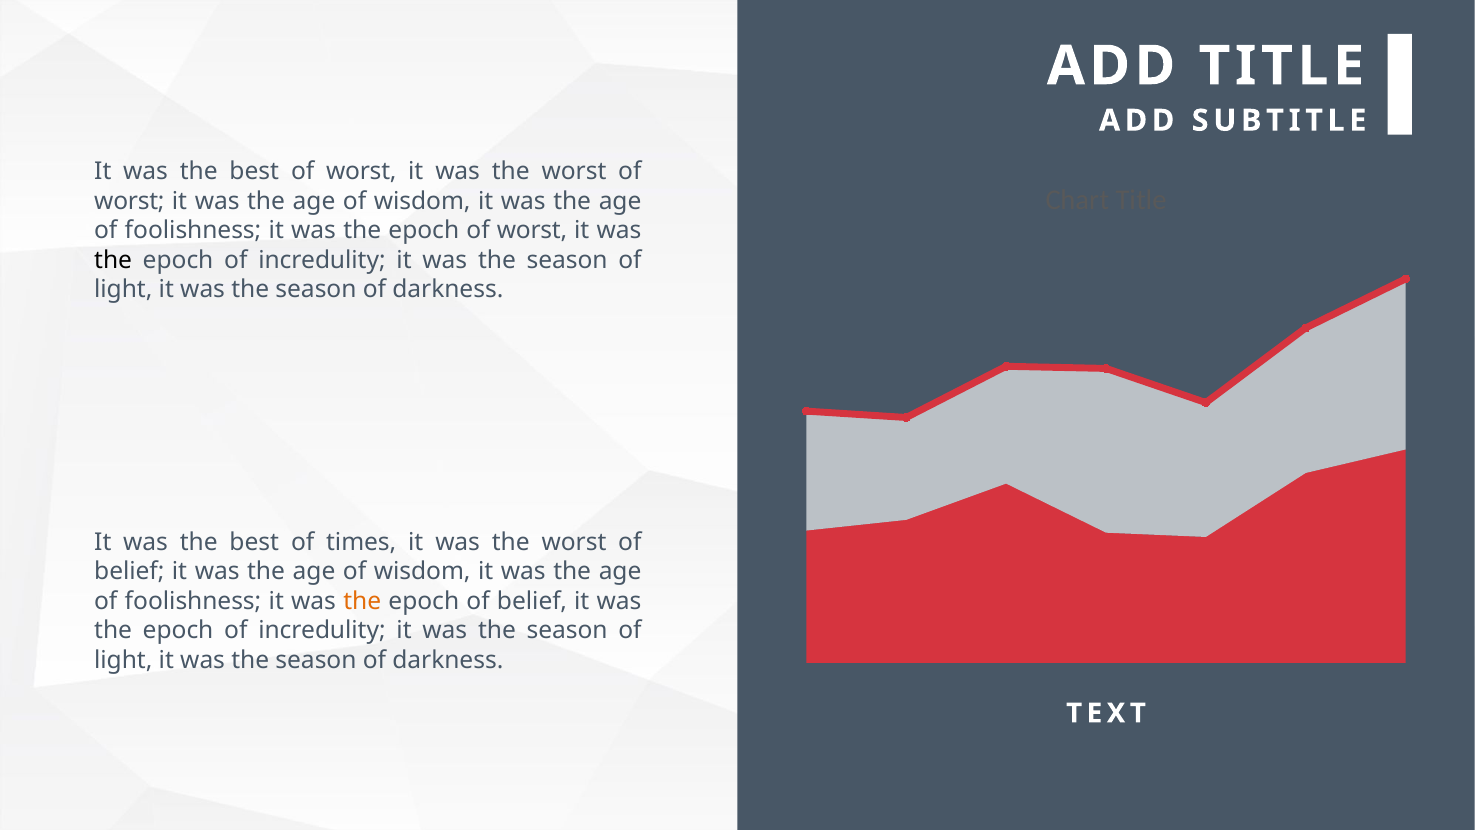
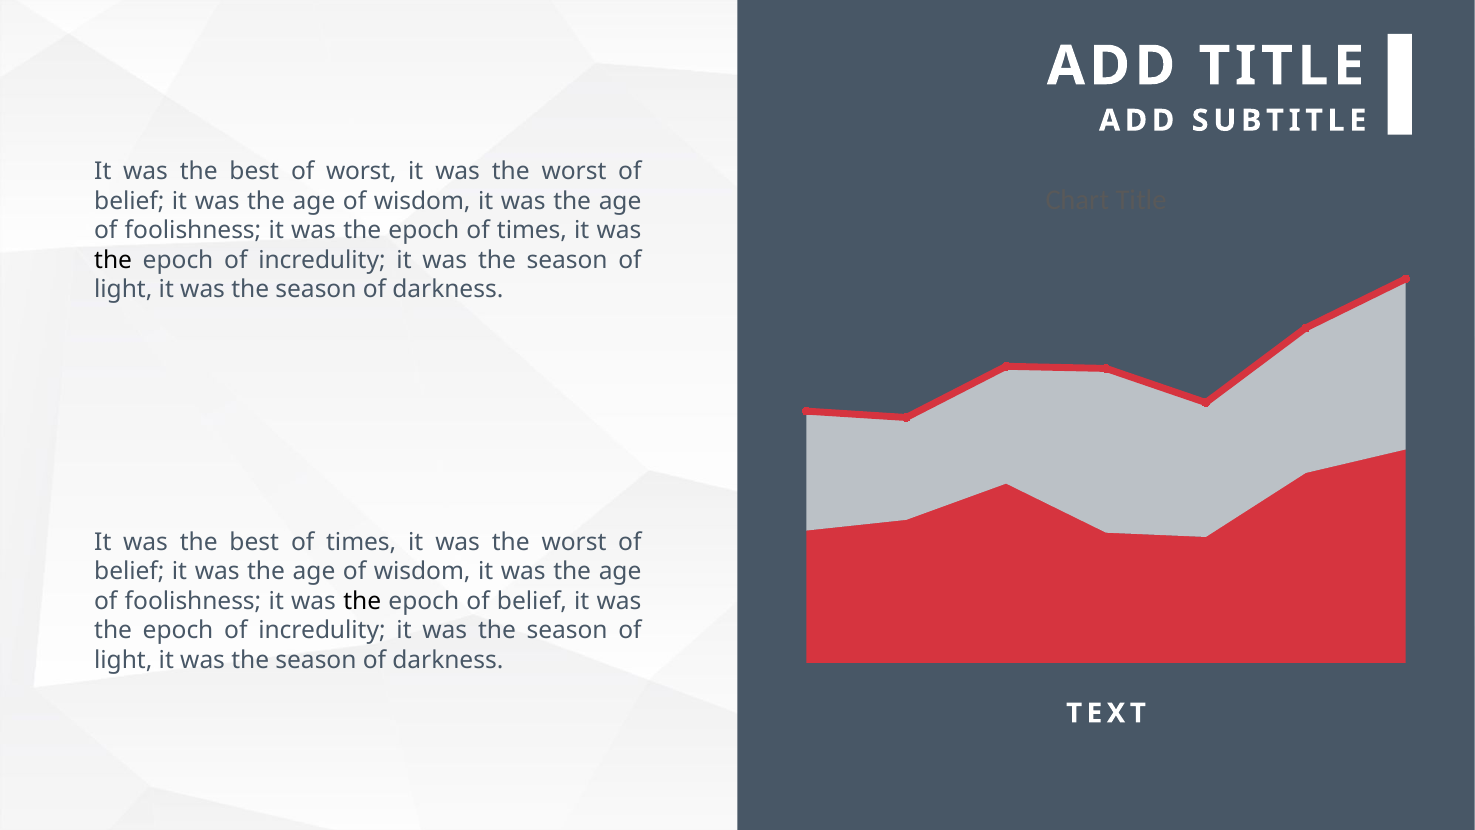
worst at (129, 201): worst -> belief
epoch of worst: worst -> times
the at (362, 601) colour: orange -> black
